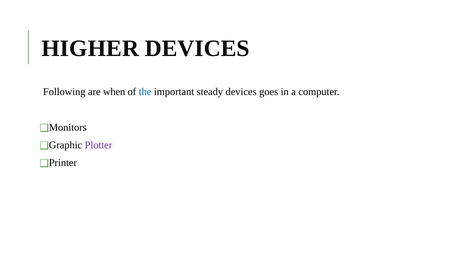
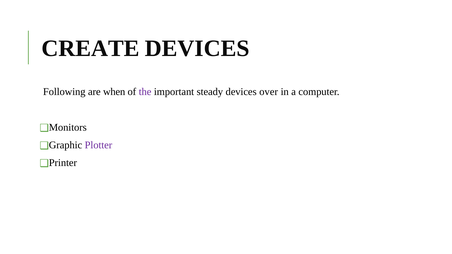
HIGHER: HIGHER -> CREATE
the colour: blue -> purple
goes: goes -> over
